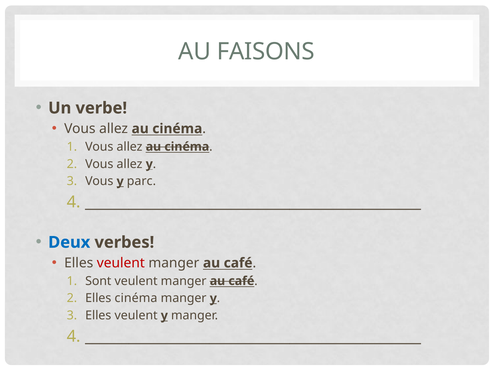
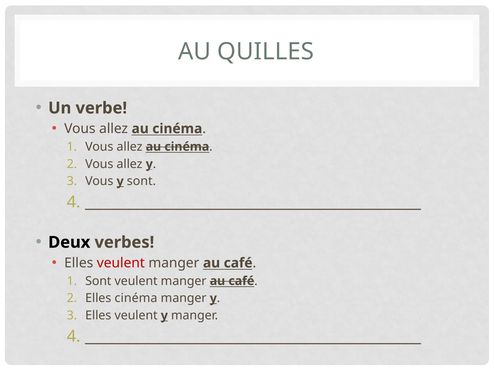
FAISONS: FAISONS -> QUILLES
y parc: parc -> sont
Deux colour: blue -> black
